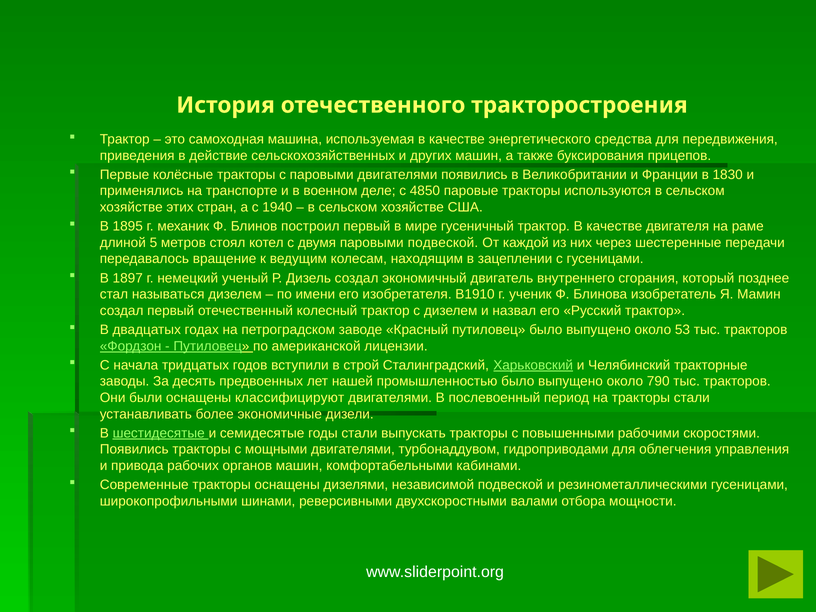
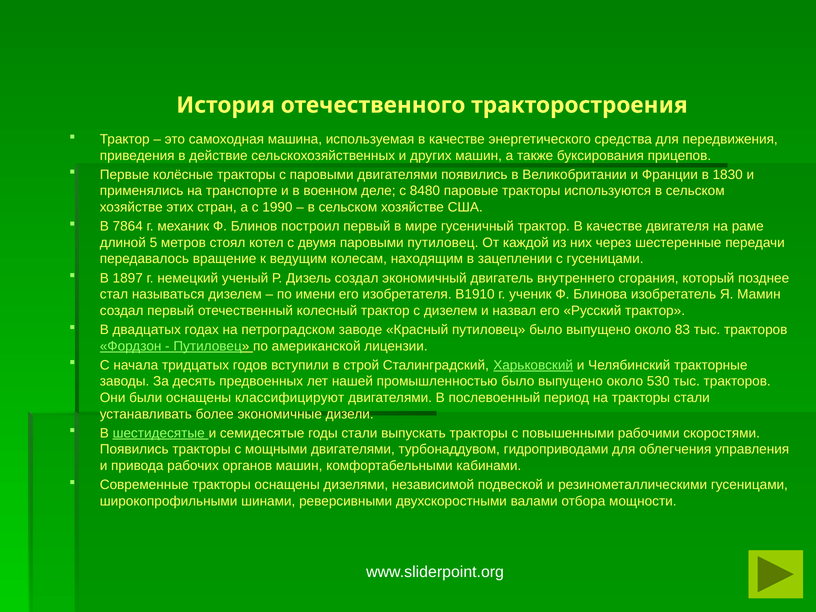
4850: 4850 -> 8480
1940: 1940 -> 1990
1895: 1895 -> 7864
паровыми подвеской: подвеской -> путиловец
53: 53 -> 83
790: 790 -> 530
